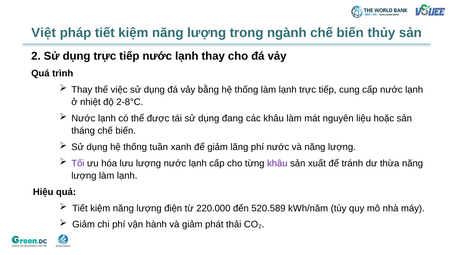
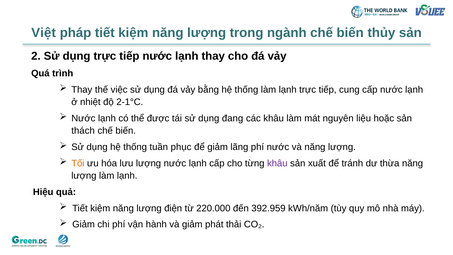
2-8°C: 2-8°C -> 2-1°C
tháng: tháng -> thách
xanh: xanh -> phục
Tối colour: purple -> orange
520.589: 520.589 -> 392.959
